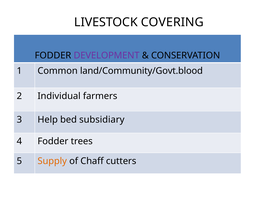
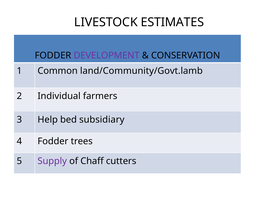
COVERING: COVERING -> ESTIMATES
land/Community/Govt.blood: land/Community/Govt.blood -> land/Community/Govt.lamb
Supply colour: orange -> purple
